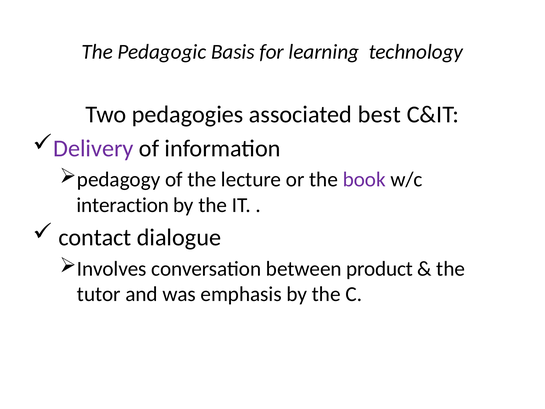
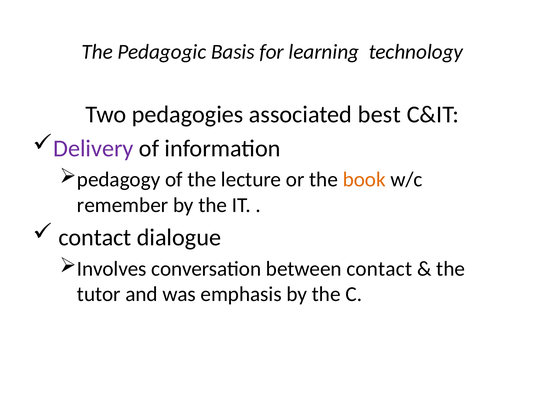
book colour: purple -> orange
interaction: interaction -> remember
between product: product -> contact
